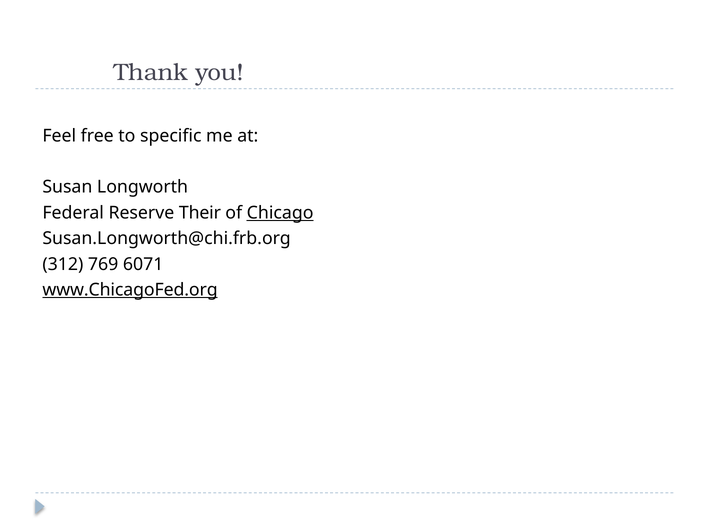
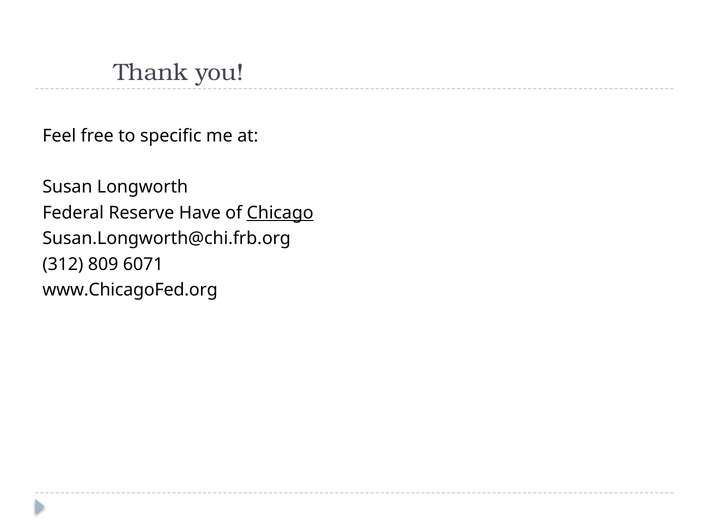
Their: Their -> Have
769: 769 -> 809
www.ChicagoFed.org underline: present -> none
